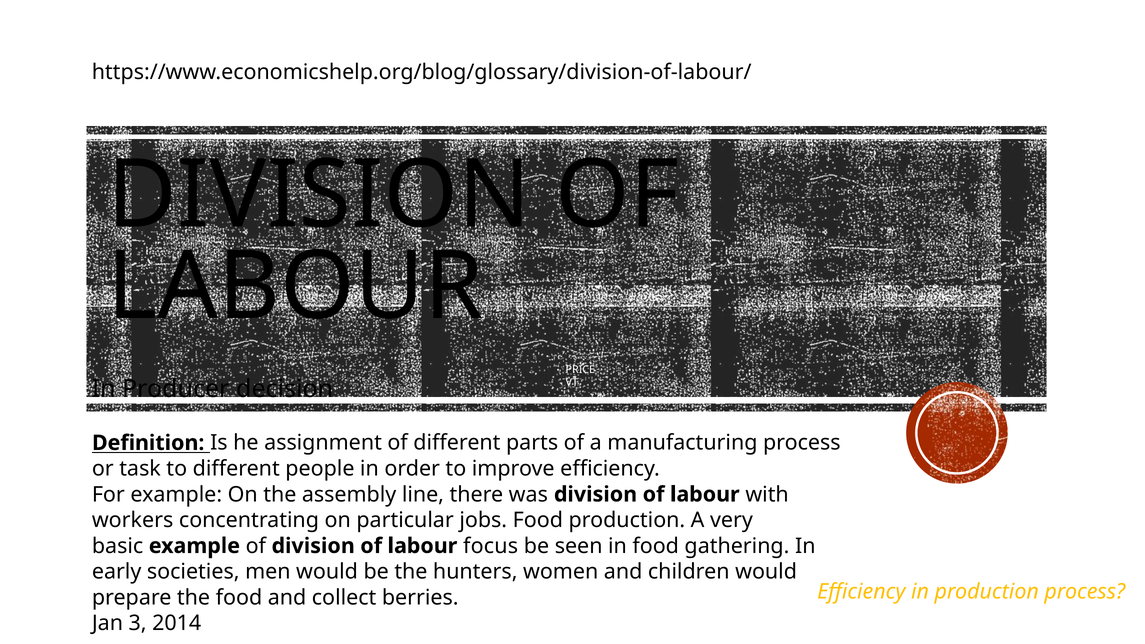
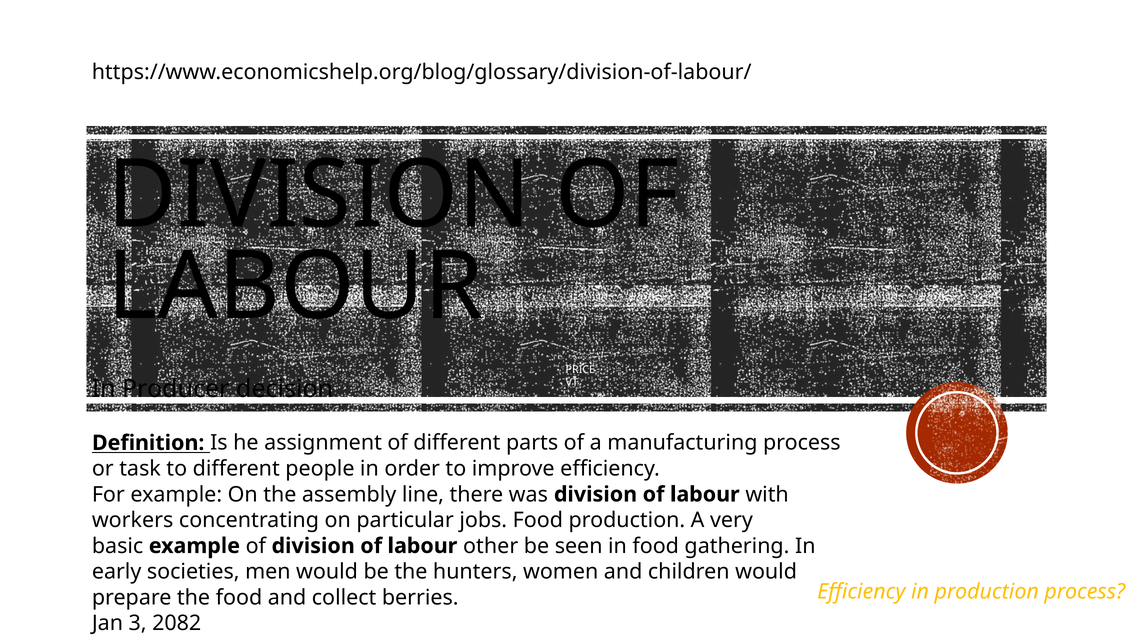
focus: focus -> other
2014: 2014 -> 2082
